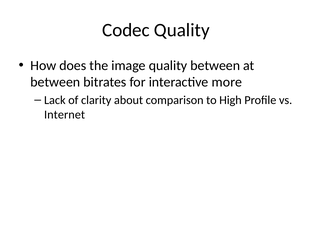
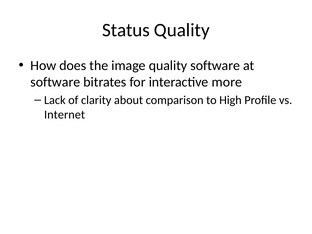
Codec: Codec -> Status
quality between: between -> software
between at (55, 82): between -> software
